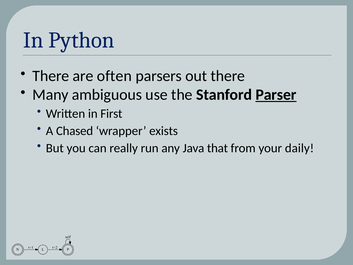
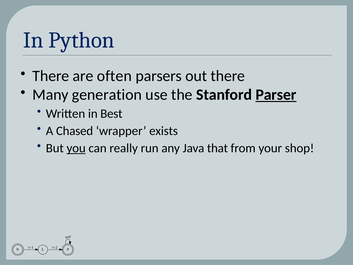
ambiguous: ambiguous -> generation
First: First -> Best
you underline: none -> present
daily: daily -> shop
